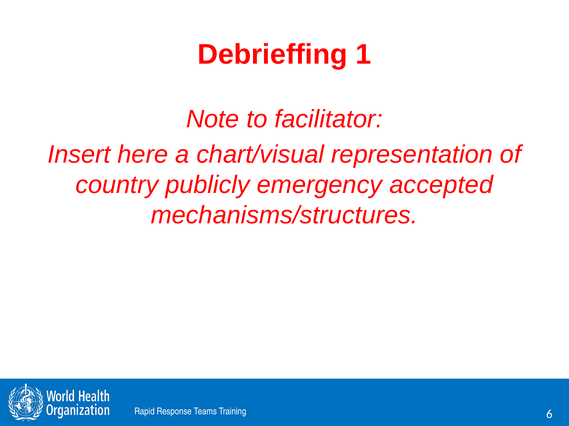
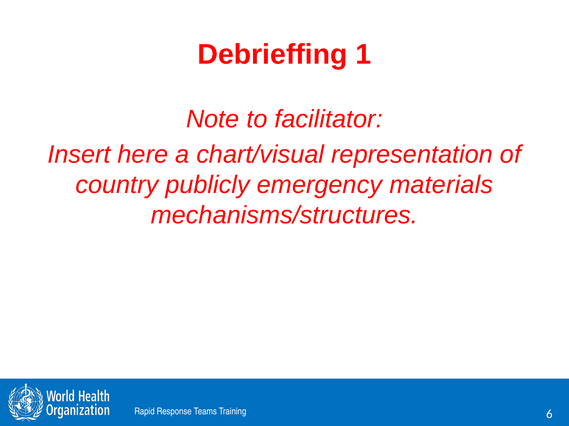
accepted: accepted -> materials
